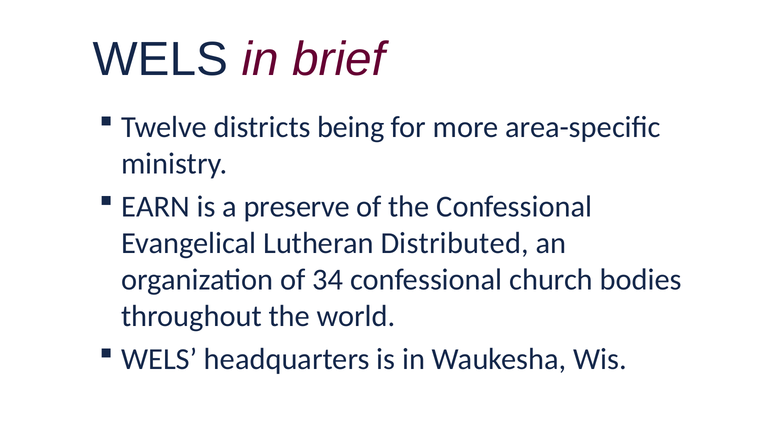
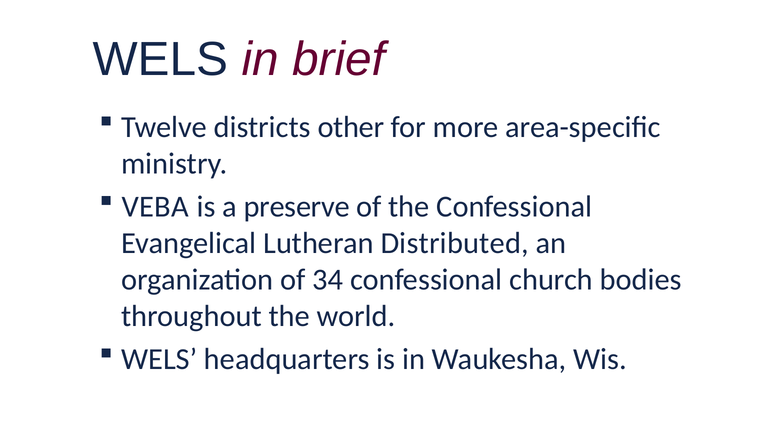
being: being -> other
EARN: EARN -> VEBA
